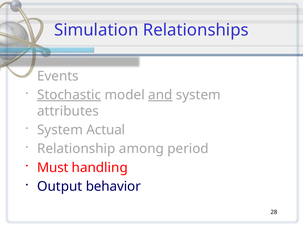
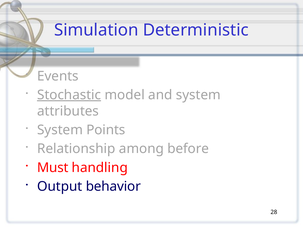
Relationships: Relationships -> Deterministic
and underline: present -> none
Actual: Actual -> Points
period: period -> before
